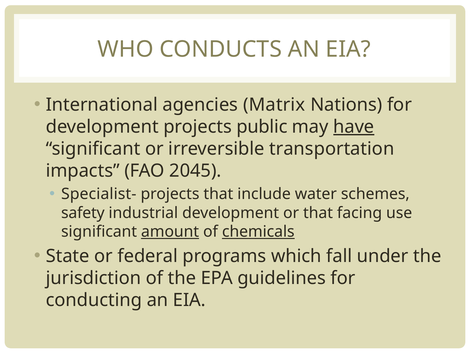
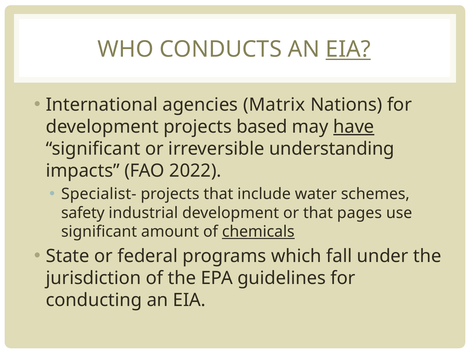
EIA at (348, 49) underline: none -> present
public: public -> based
transportation: transportation -> understanding
2045: 2045 -> 2022
facing: facing -> pages
amount underline: present -> none
